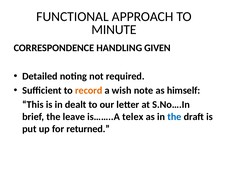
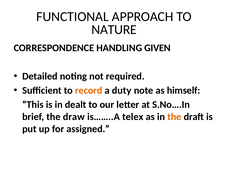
MINUTE: MINUTE -> NATURE
wish: wish -> duty
leave: leave -> draw
the at (174, 117) colour: blue -> orange
returned: returned -> assigned
